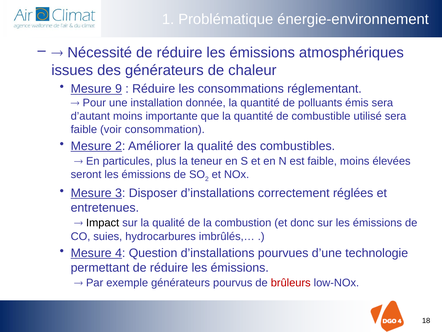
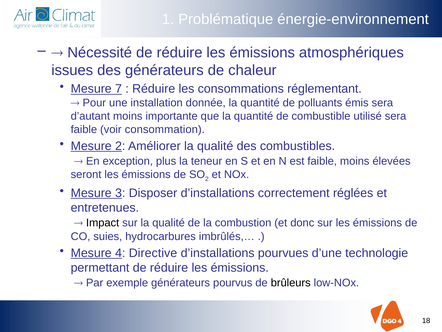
9: 9 -> 7
particules: particules -> exception
Question: Question -> Directive
brûleurs colour: red -> black
